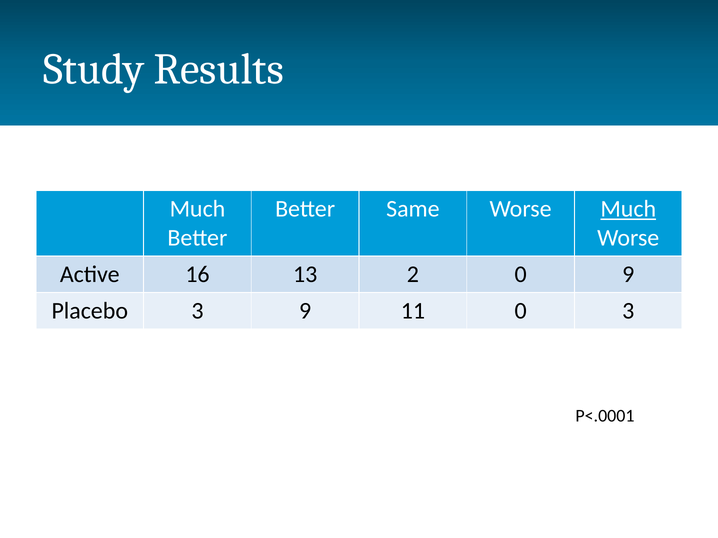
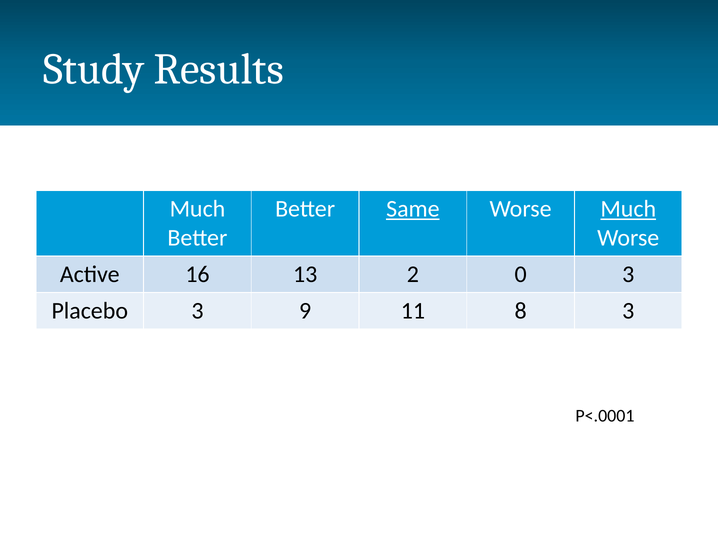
Same underline: none -> present
0 9: 9 -> 3
11 0: 0 -> 8
